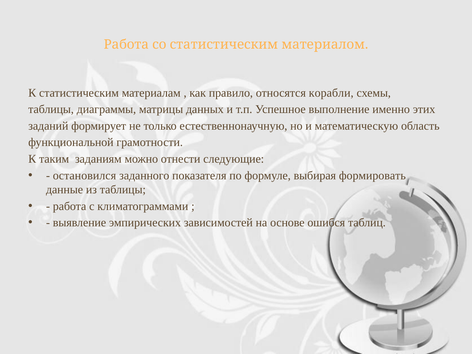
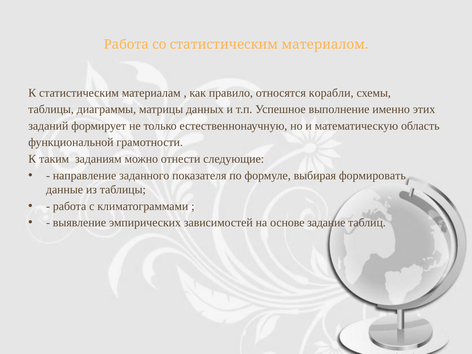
остановился: остановился -> направление
ошибся: ошибся -> задание
